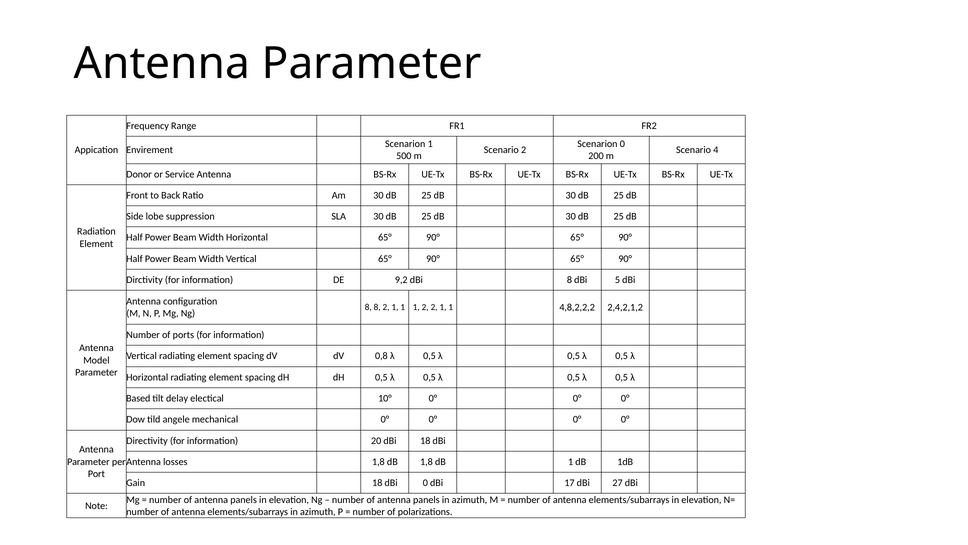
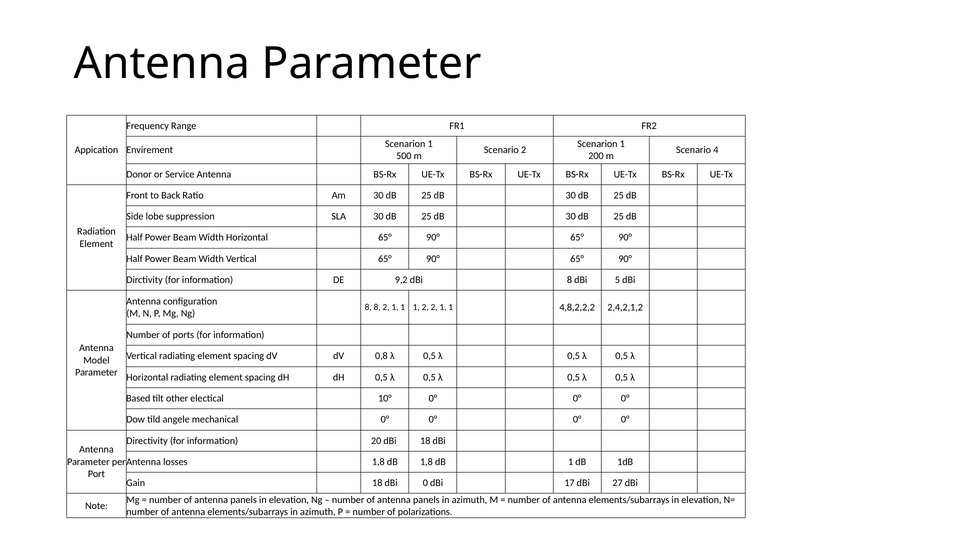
0 at (622, 144): 0 -> 1
delay: delay -> other
